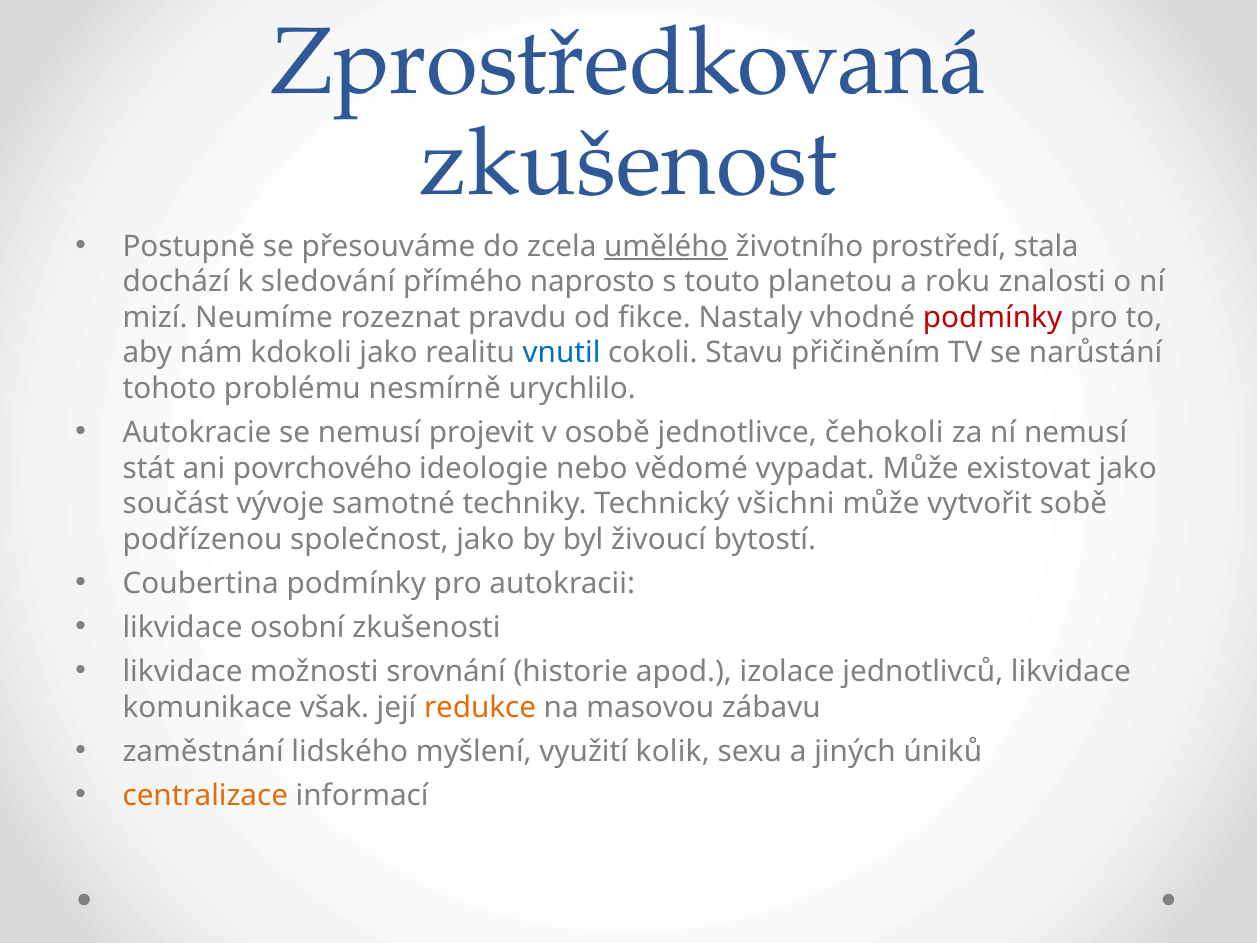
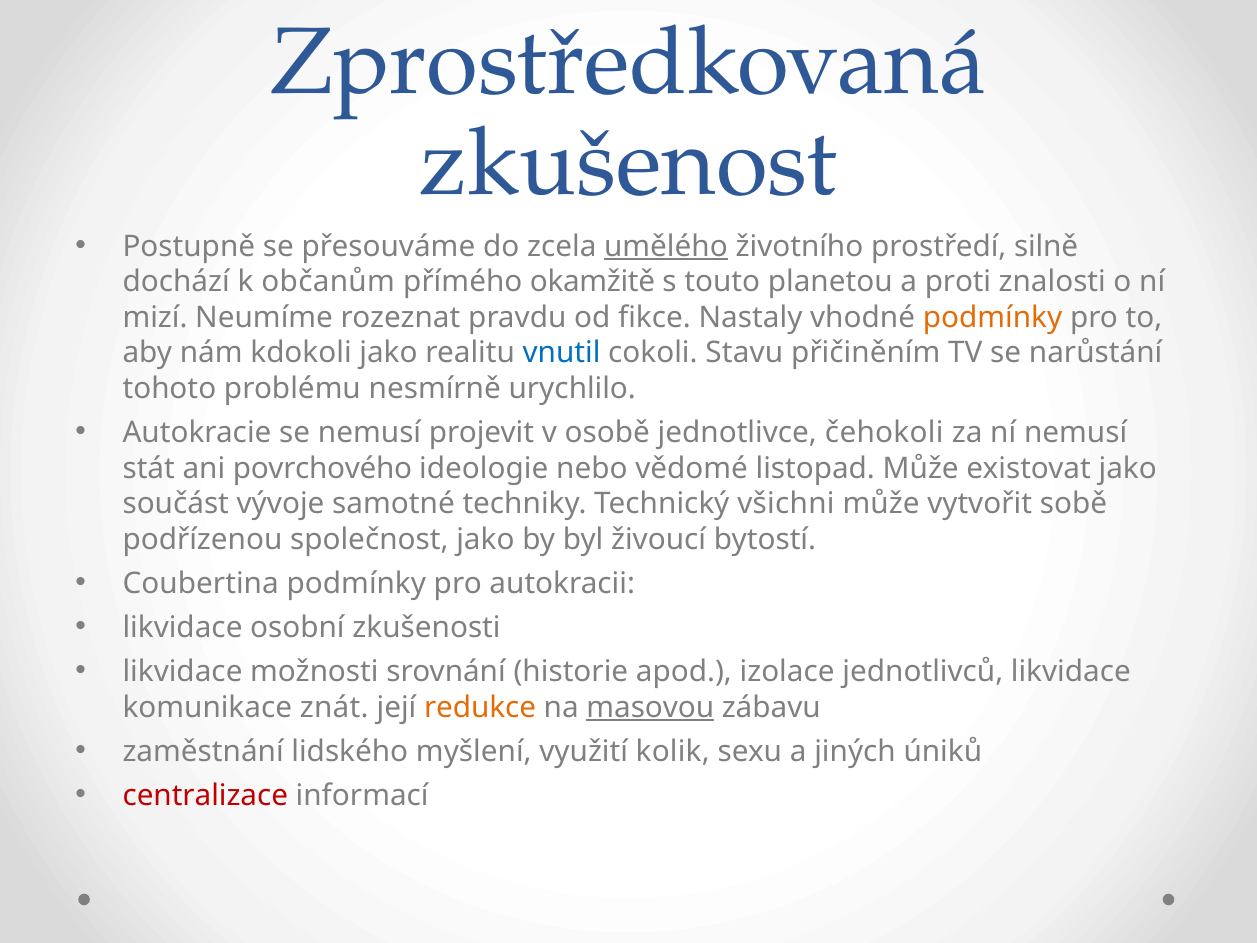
stala: stala -> silně
sledování: sledování -> občanům
naprosto: naprosto -> okamžitě
roku: roku -> proti
podmínky at (992, 317) colour: red -> orange
vypadat: vypadat -> listopad
však: však -> znát
masovou underline: none -> present
centralizace colour: orange -> red
